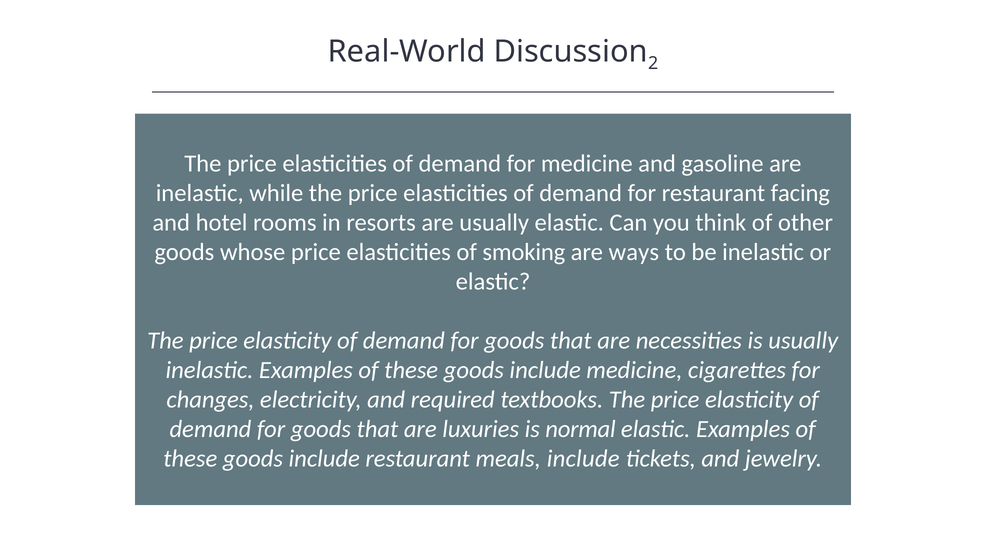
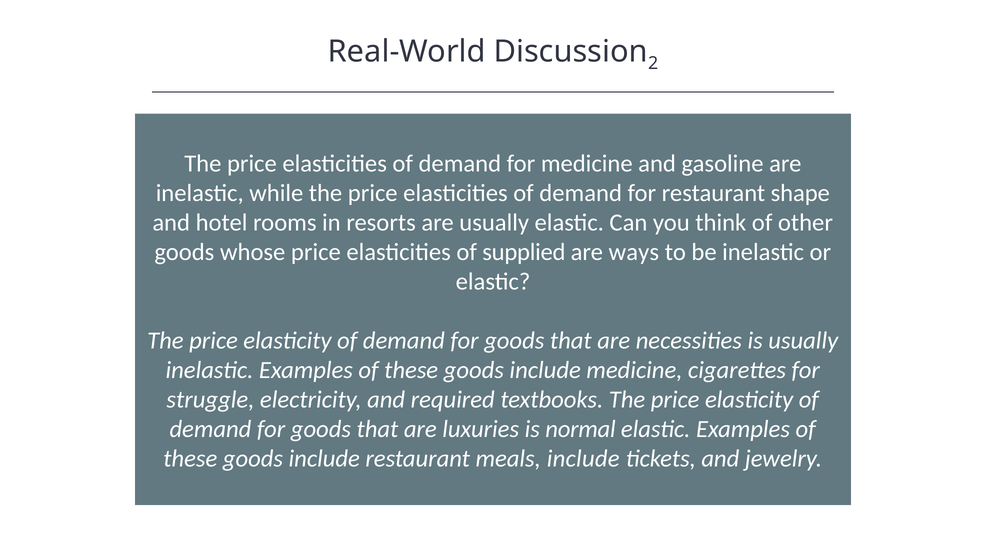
facing: facing -> shape
smoking: smoking -> supplied
changes: changes -> struggle
